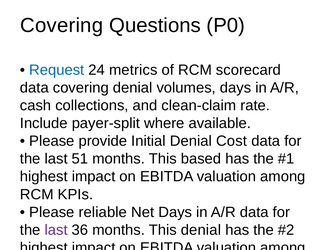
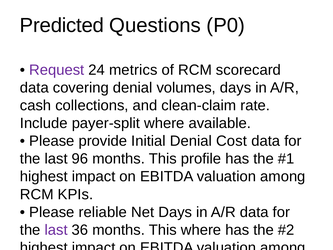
Covering at (62, 25): Covering -> Predicted
Request colour: blue -> purple
51: 51 -> 96
based: based -> profile
This denial: denial -> where
